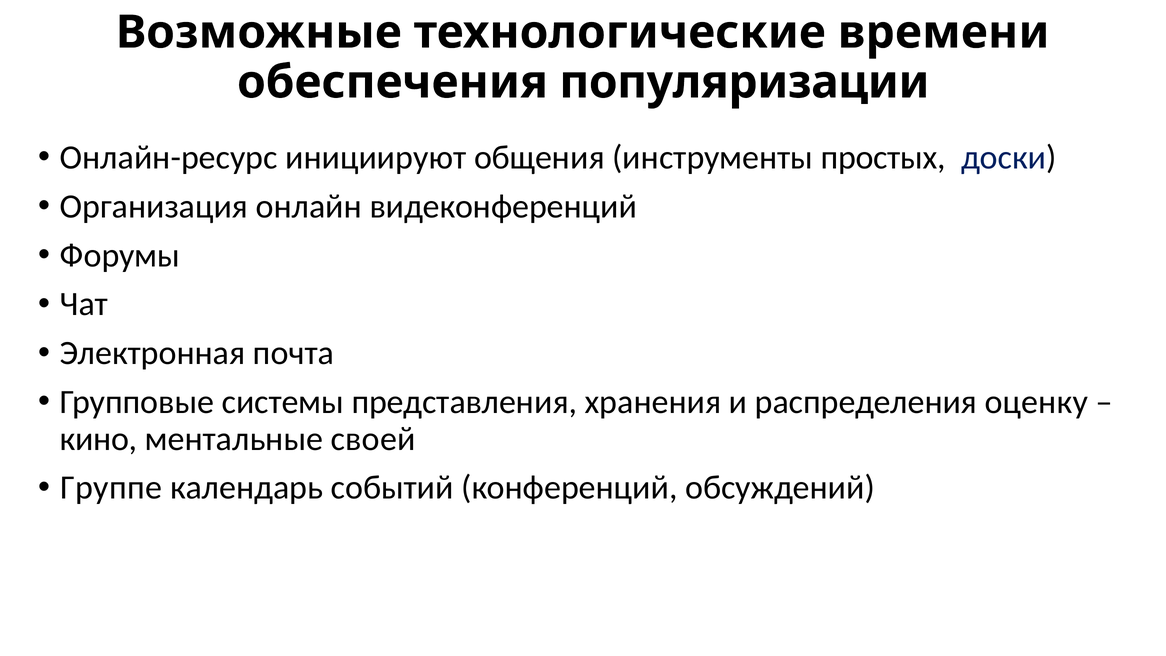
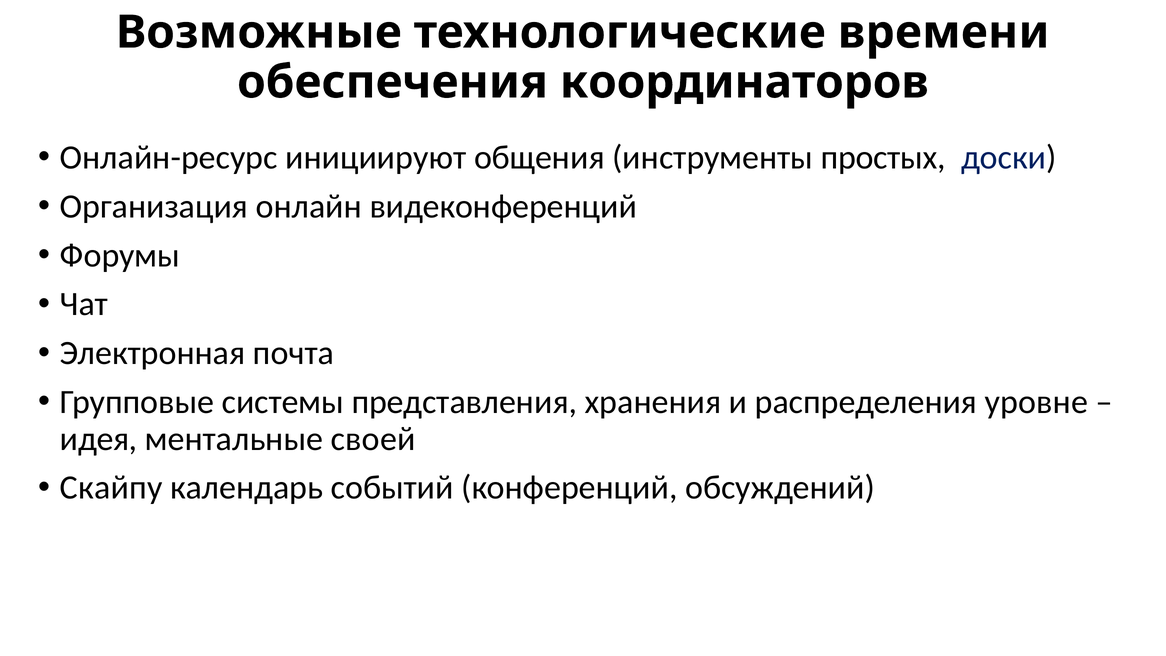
популяризации: популяризации -> координаторов
оценку: оценку -> уровне
кино: кино -> идея
Группе: Группе -> Скайпу
